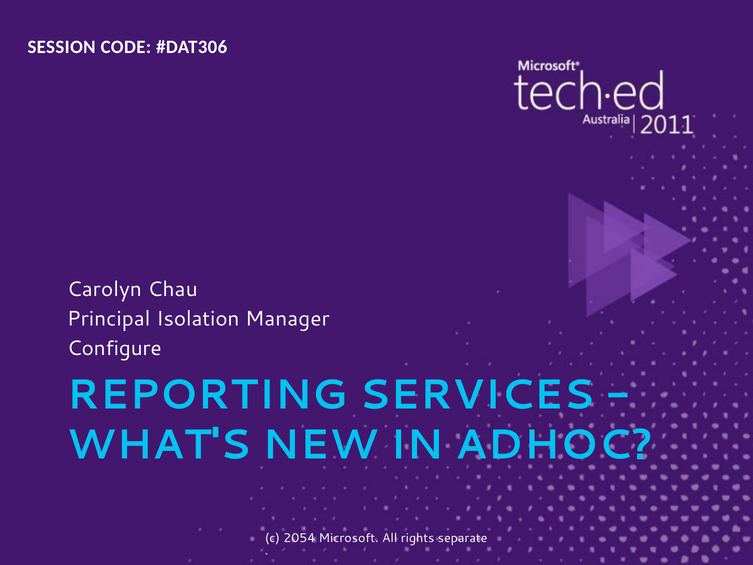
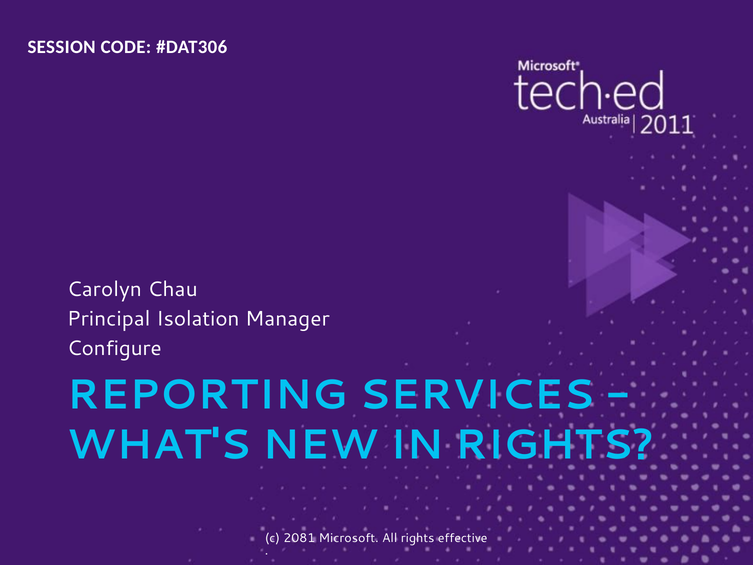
IN ADHOC: ADHOC -> RIGHTS
2054: 2054 -> 2081
separate: separate -> effective
